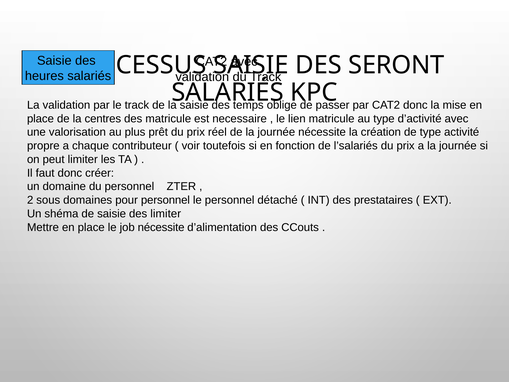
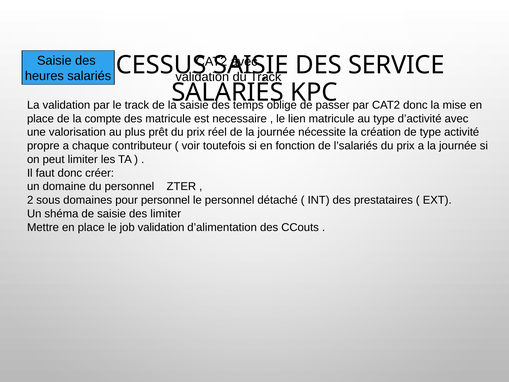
SERONT: SERONT -> SERVICE
centres: centres -> compte
job nécessite: nécessite -> validation
